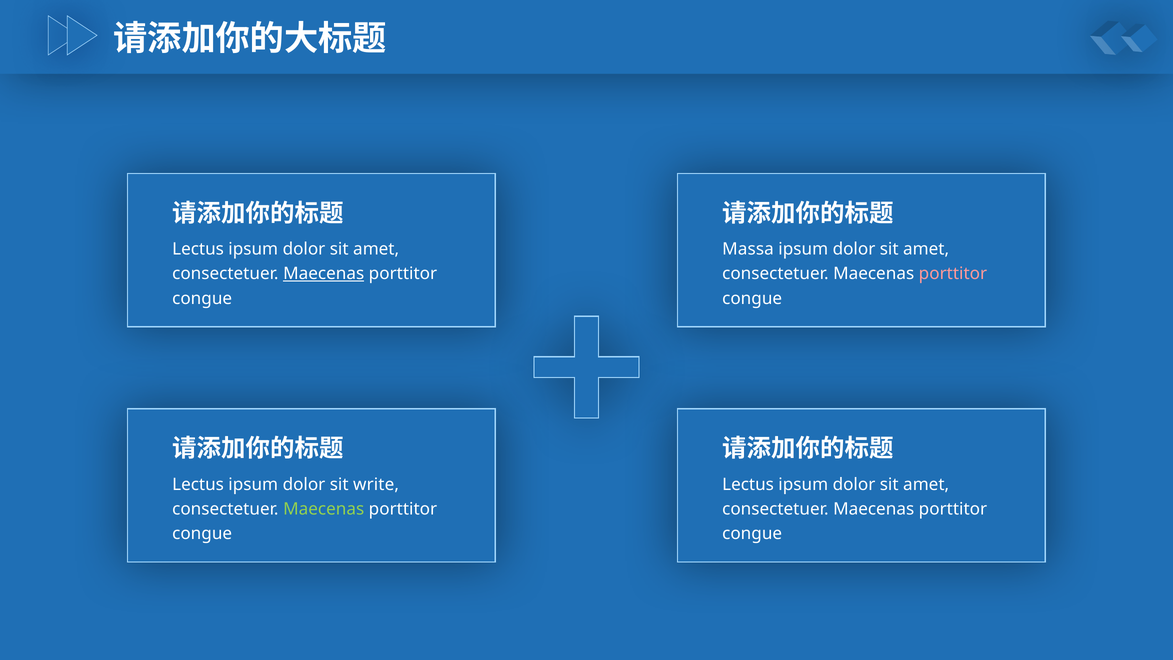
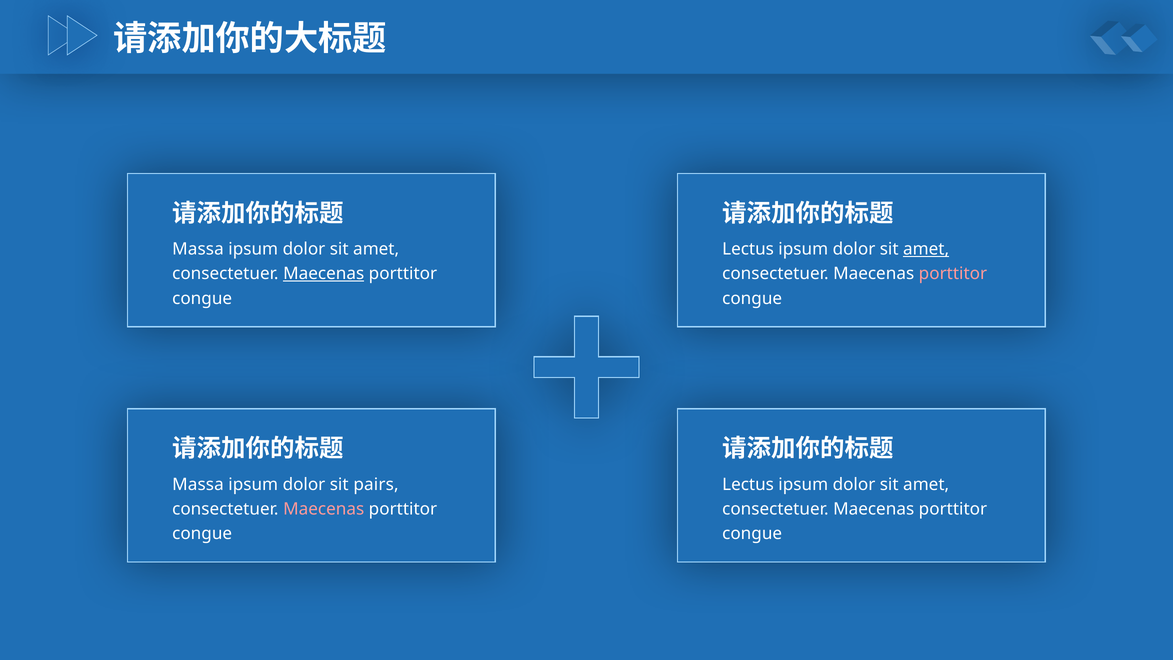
Lectus at (198, 249): Lectus -> Massa
Massa at (748, 249): Massa -> Lectus
amet at (926, 249) underline: none -> present
Lectus at (198, 484): Lectus -> Massa
write: write -> pairs
Maecenas at (324, 509) colour: light green -> pink
